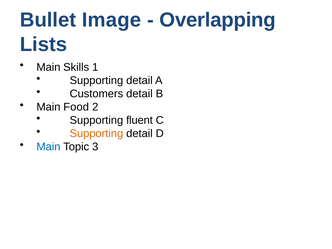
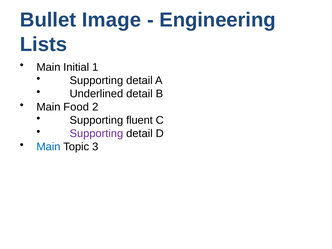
Overlapping: Overlapping -> Engineering
Skills: Skills -> Initial
Customers: Customers -> Underlined
Supporting at (96, 134) colour: orange -> purple
